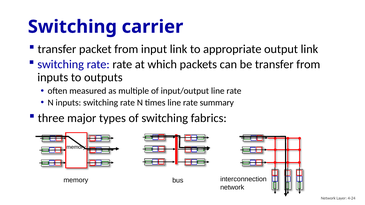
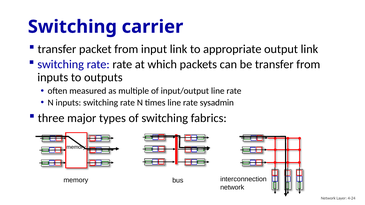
summary: summary -> sysadmin
